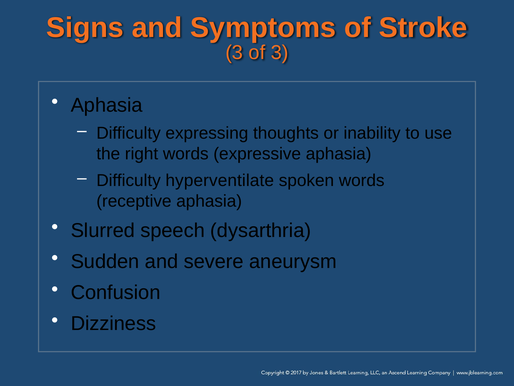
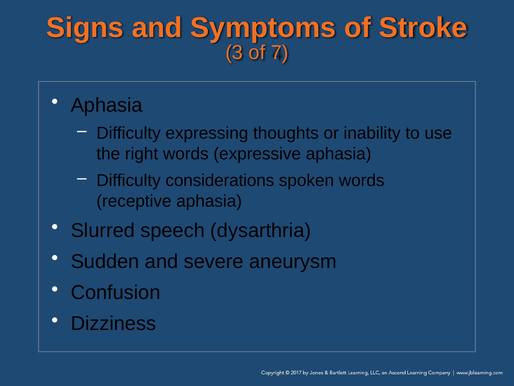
of 3: 3 -> 7
hyperventilate: hyperventilate -> considerations
